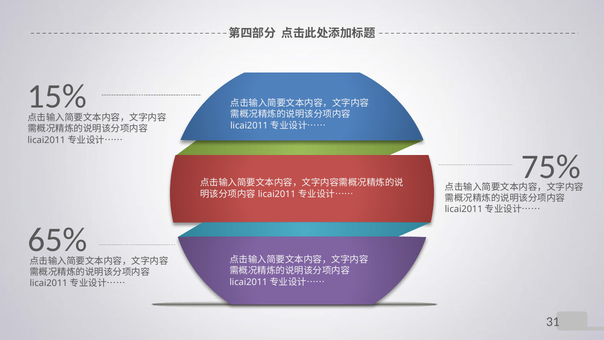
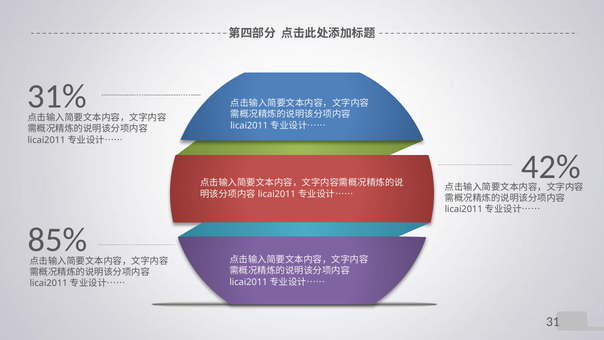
15%: 15% -> 31%
75%: 75% -> 42%
65%: 65% -> 85%
